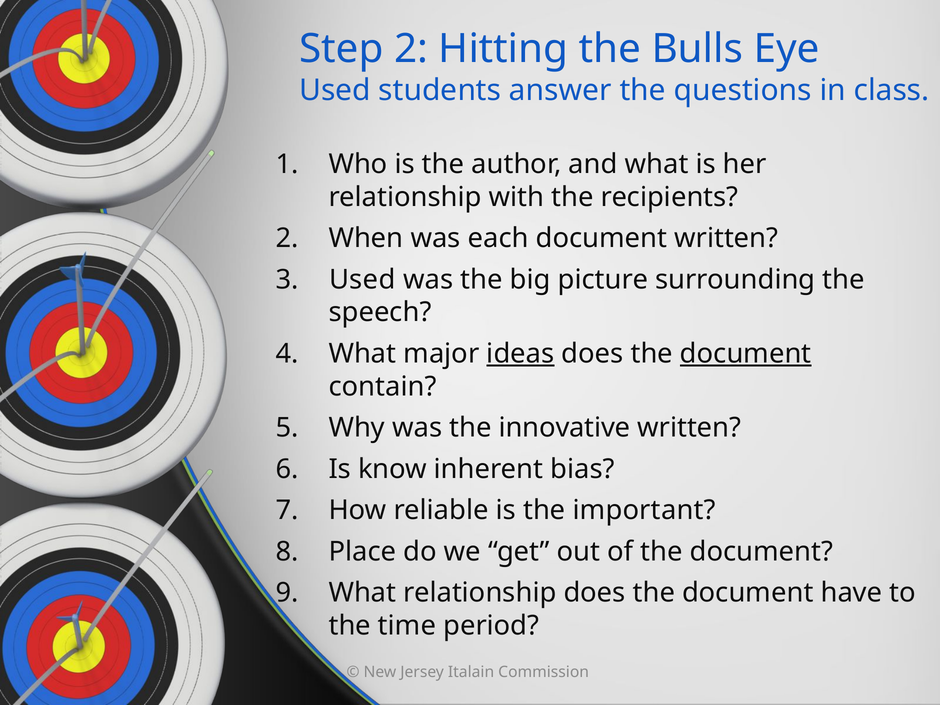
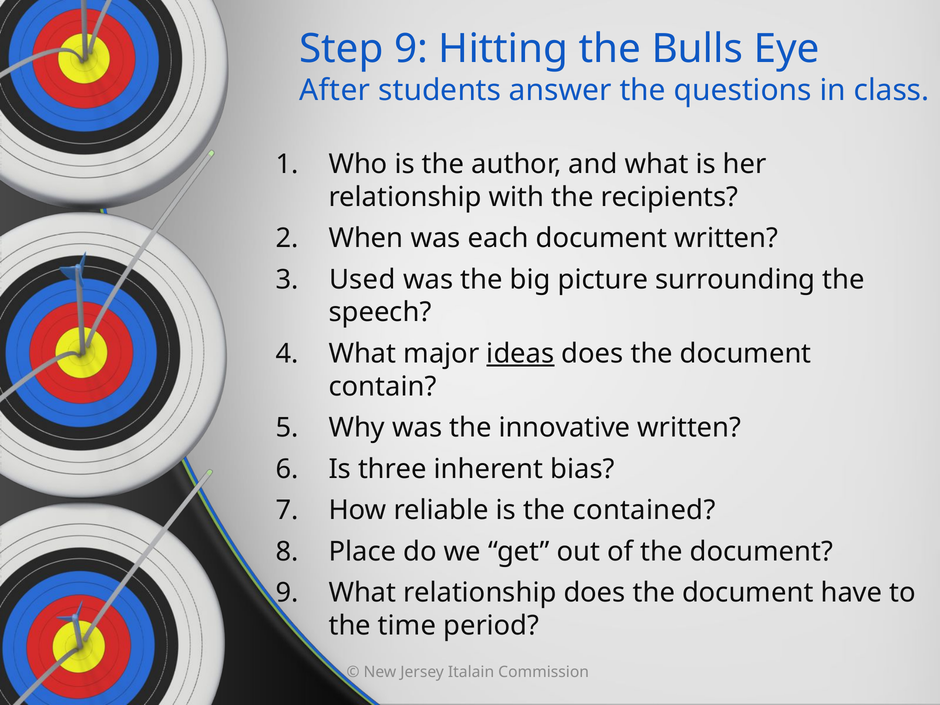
Step 2: 2 -> 9
Used at (335, 91): Used -> After
document at (746, 354) underline: present -> none
know: know -> three
important: important -> contained
